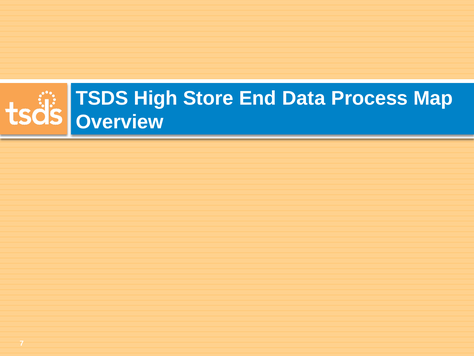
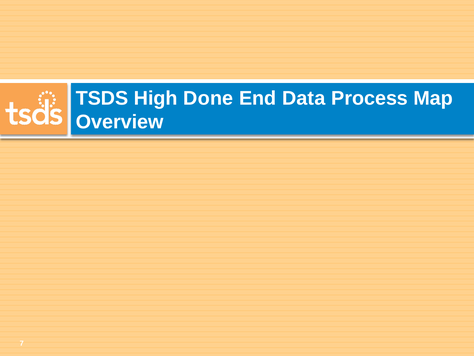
Store: Store -> Done
